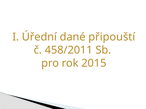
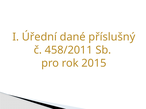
připouští: připouští -> příslušný
